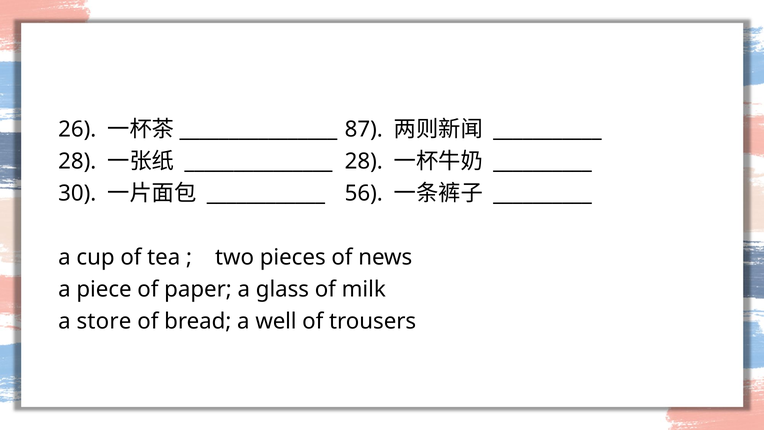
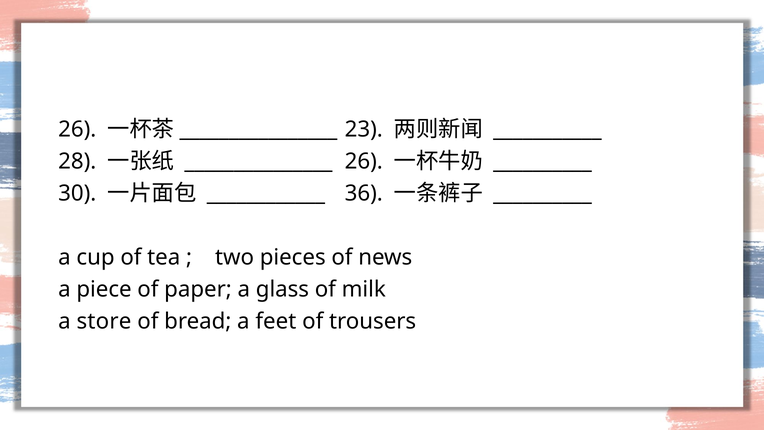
87: 87 -> 23
28 at (364, 161): 28 -> 26
56: 56 -> 36
well: well -> feet
